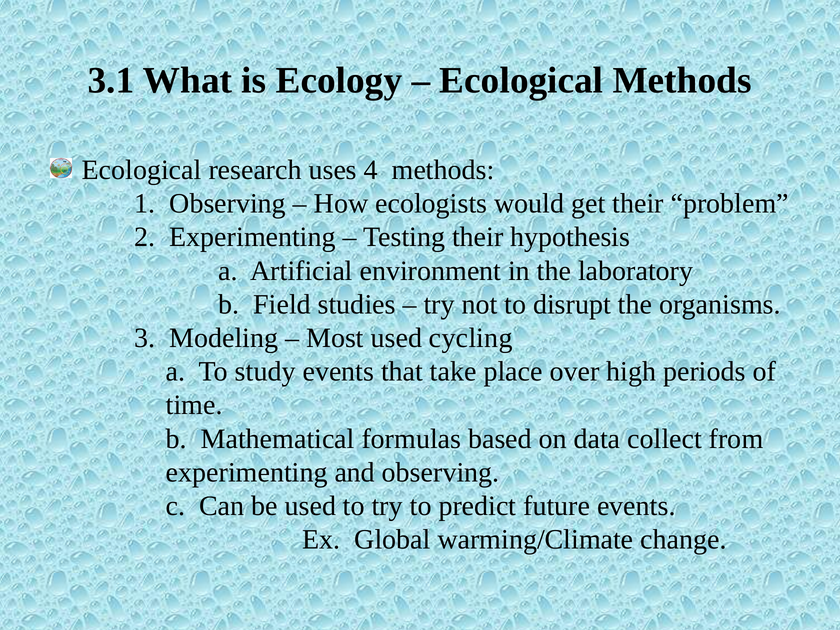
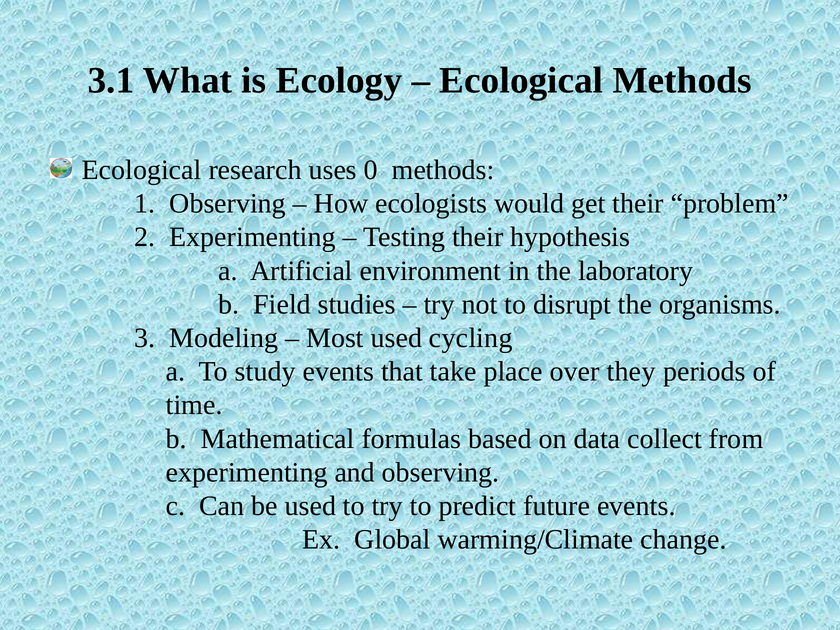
4: 4 -> 0
high: high -> they
